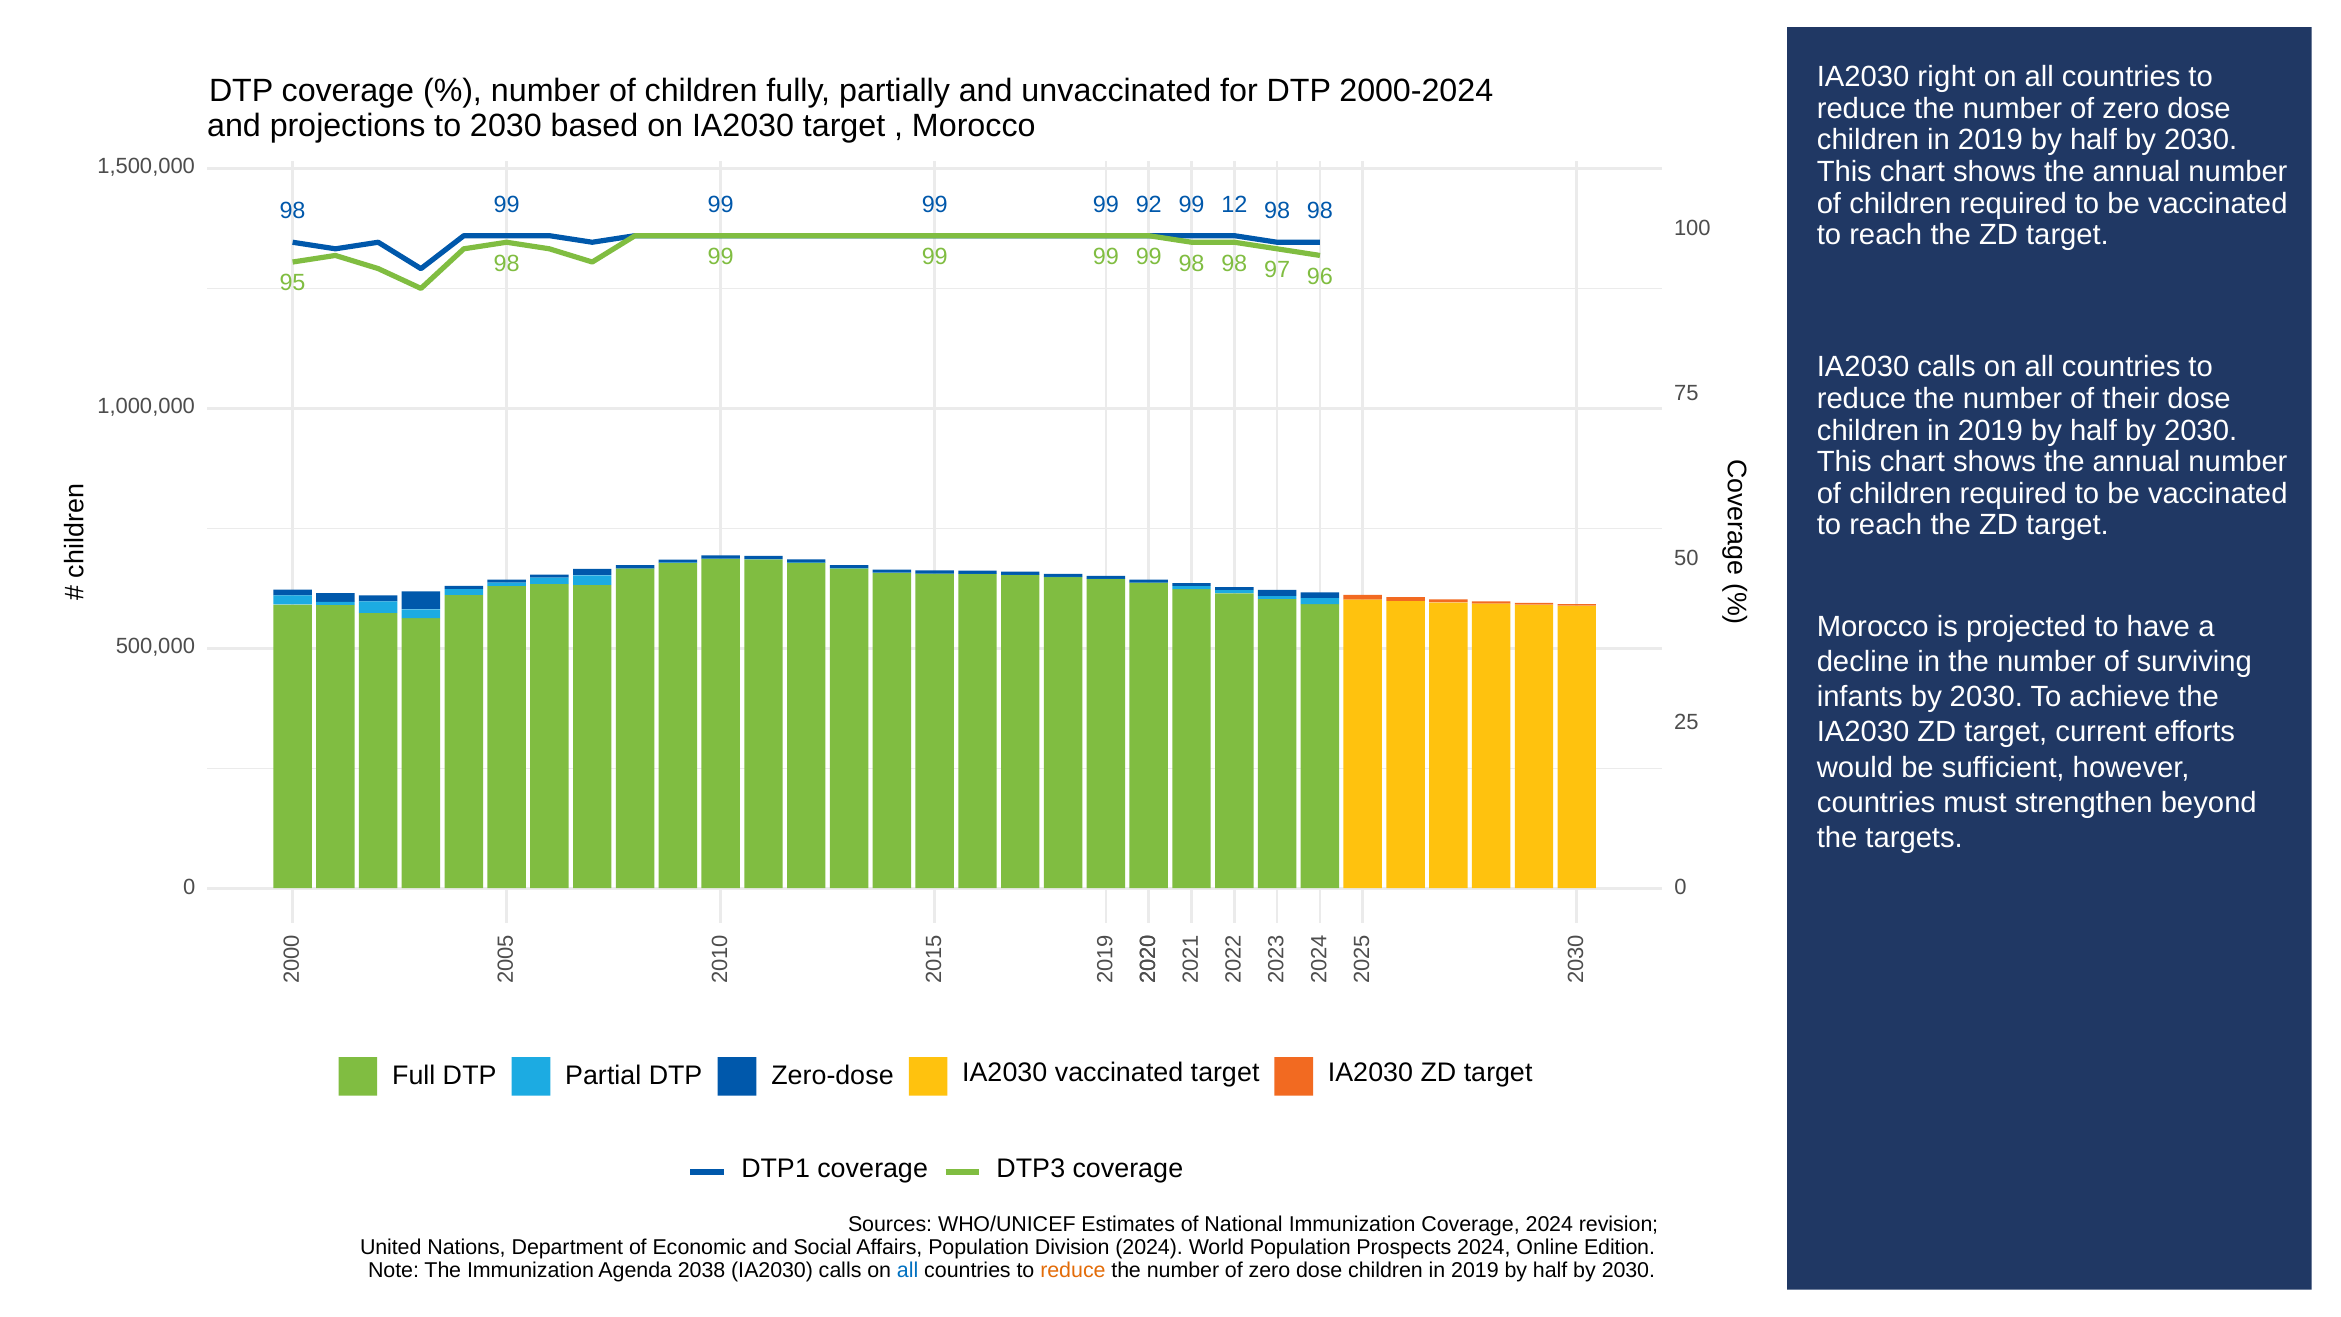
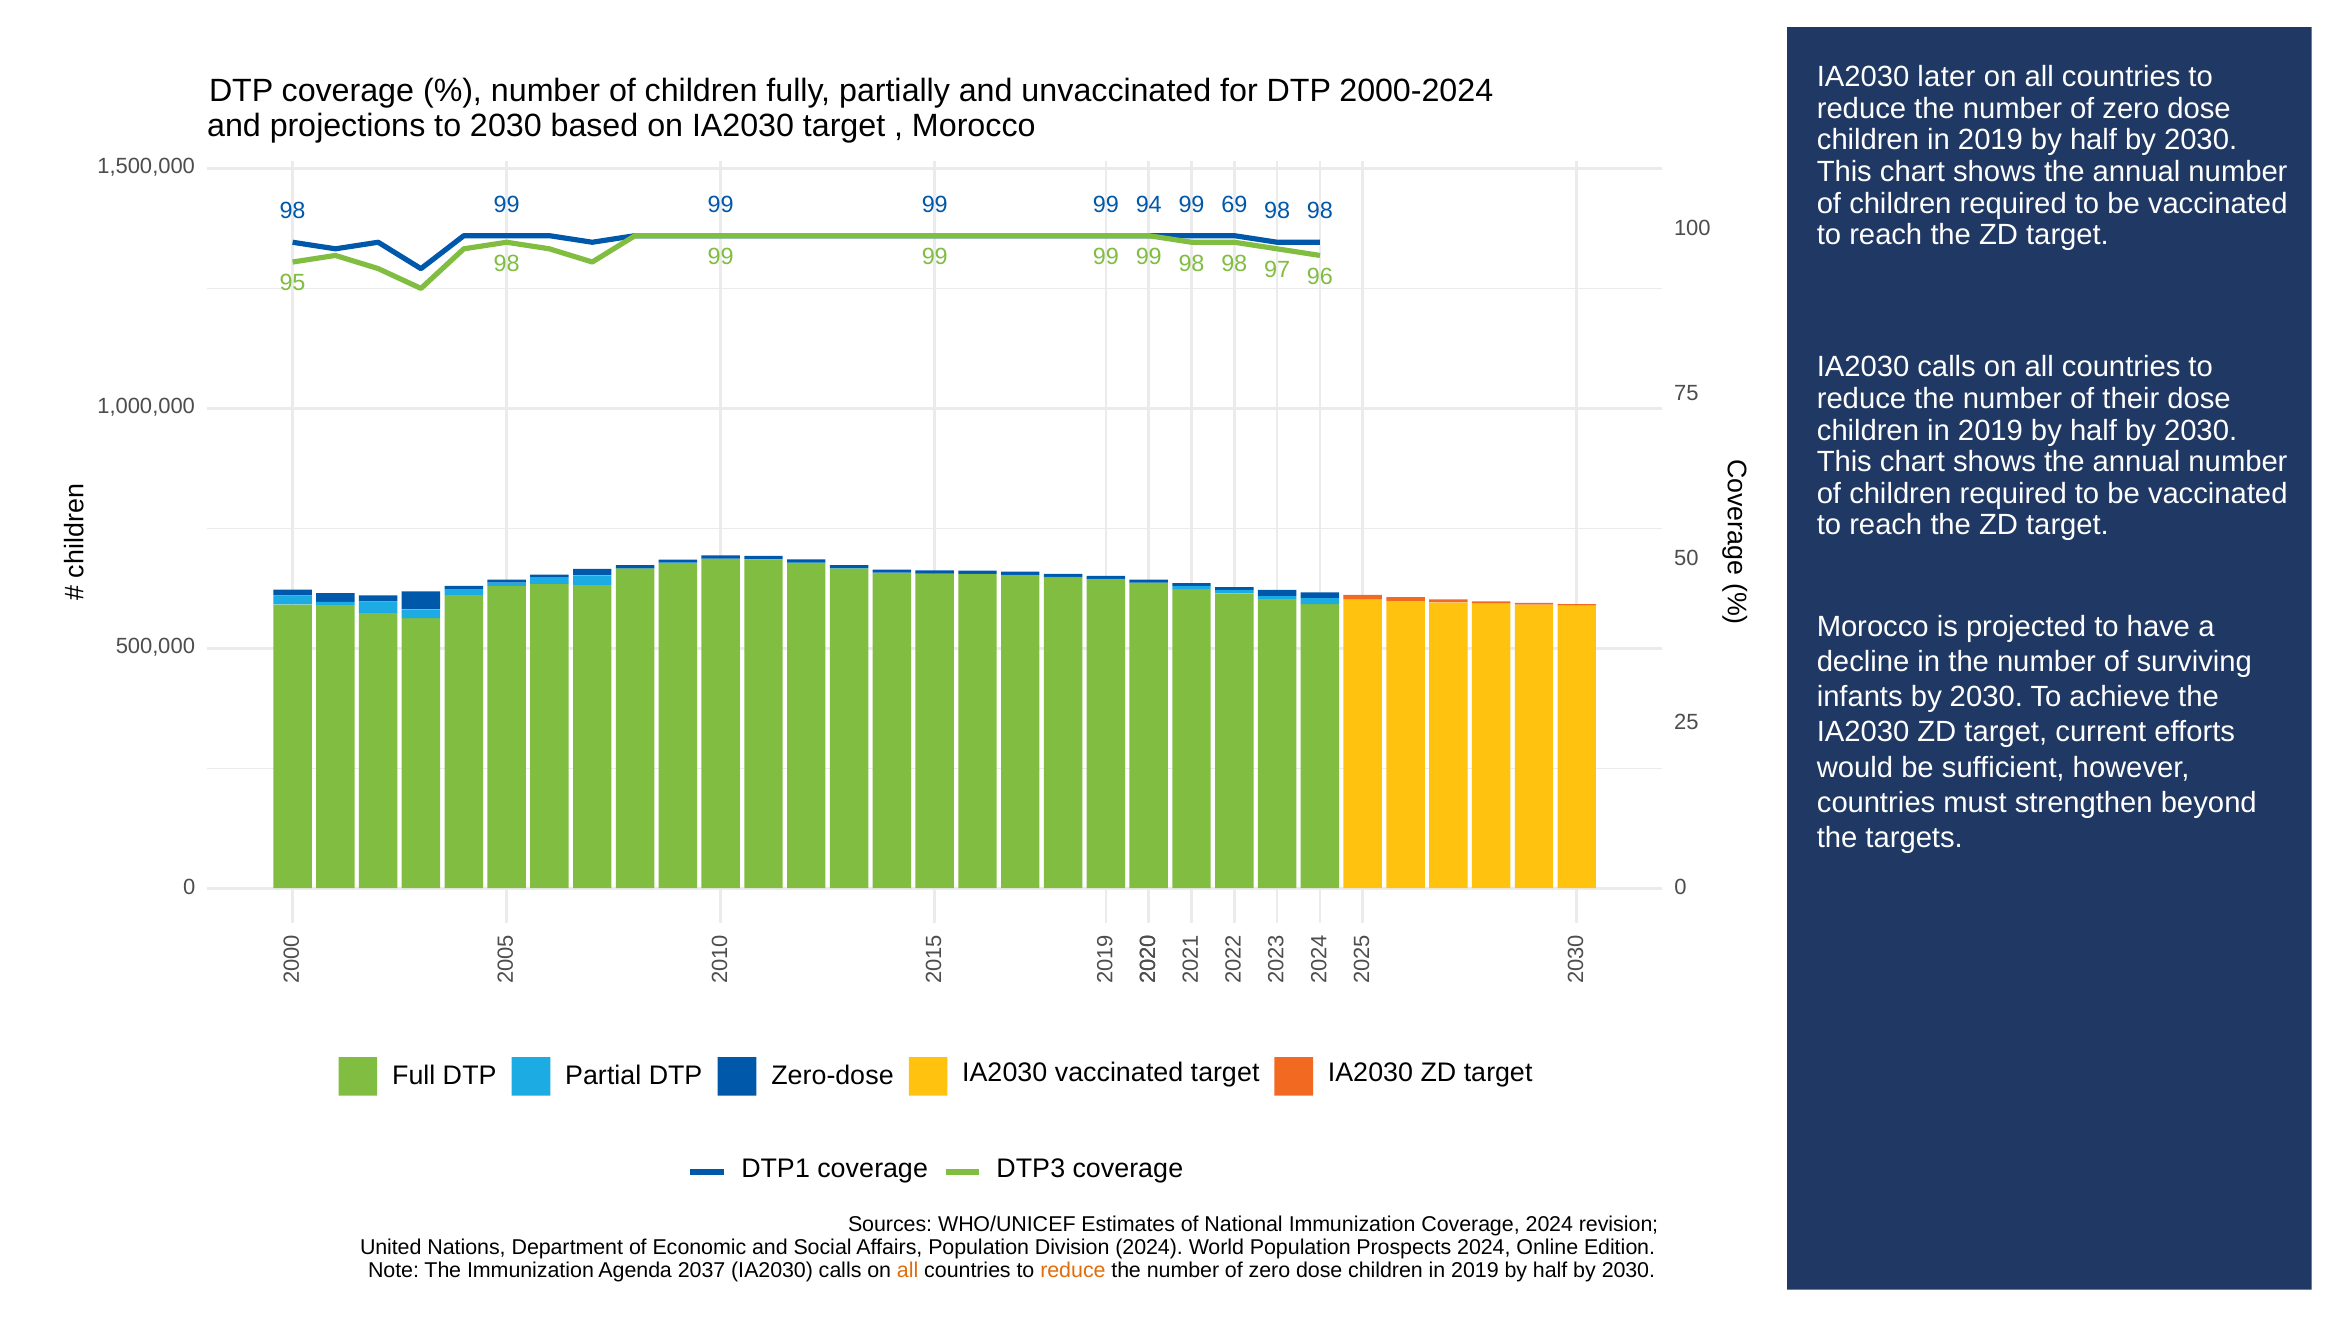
right: right -> later
92: 92 -> 94
12: 12 -> 69
2038: 2038 -> 2037
all at (908, 1271) colour: blue -> orange
